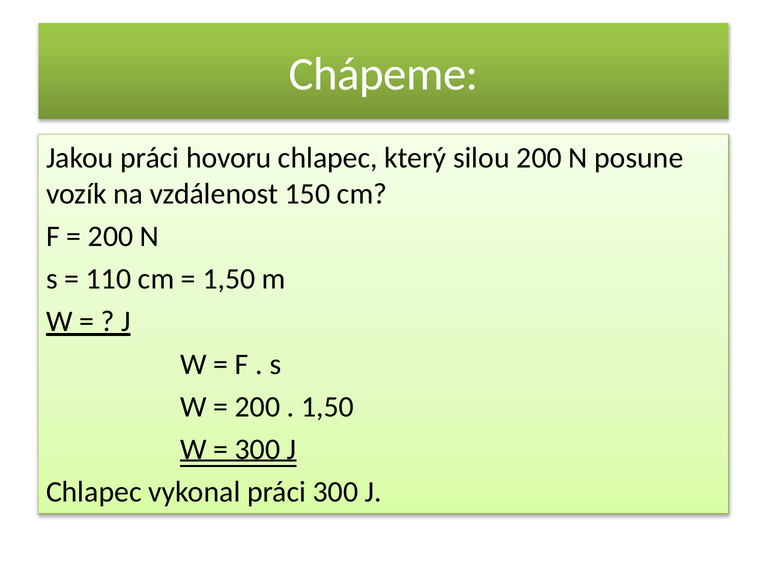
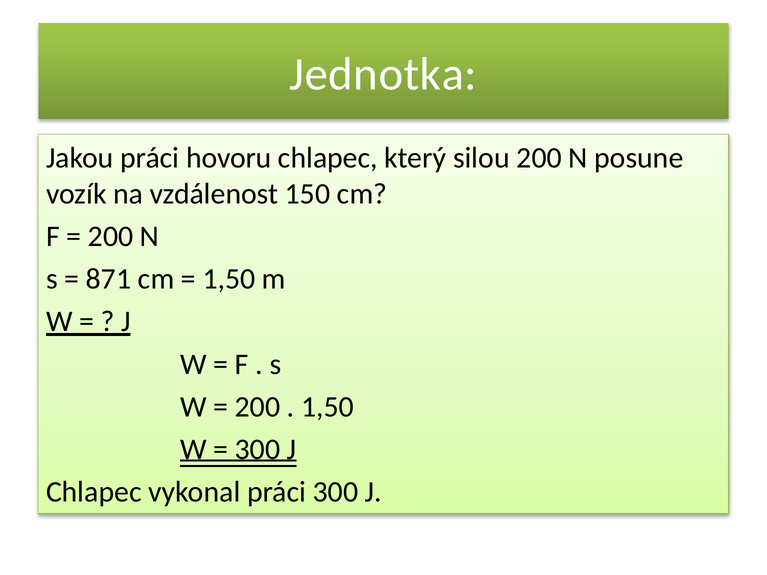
Chápeme: Chápeme -> Jednotka
110: 110 -> 871
